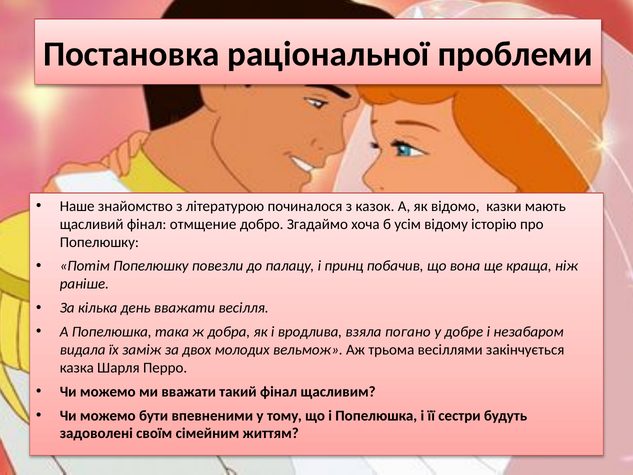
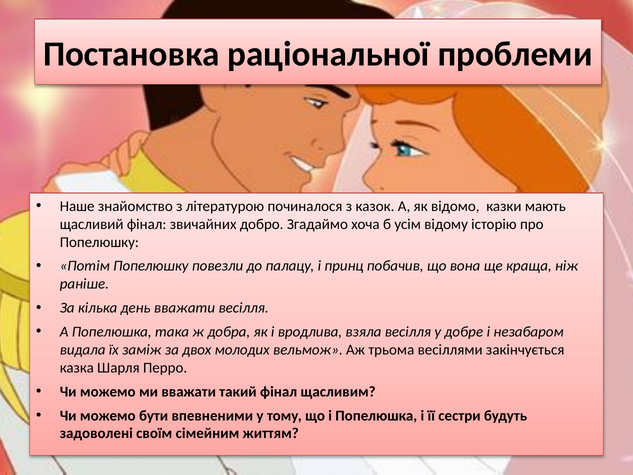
отмщение: отмщение -> звичайних
взяла погано: погано -> весілля
